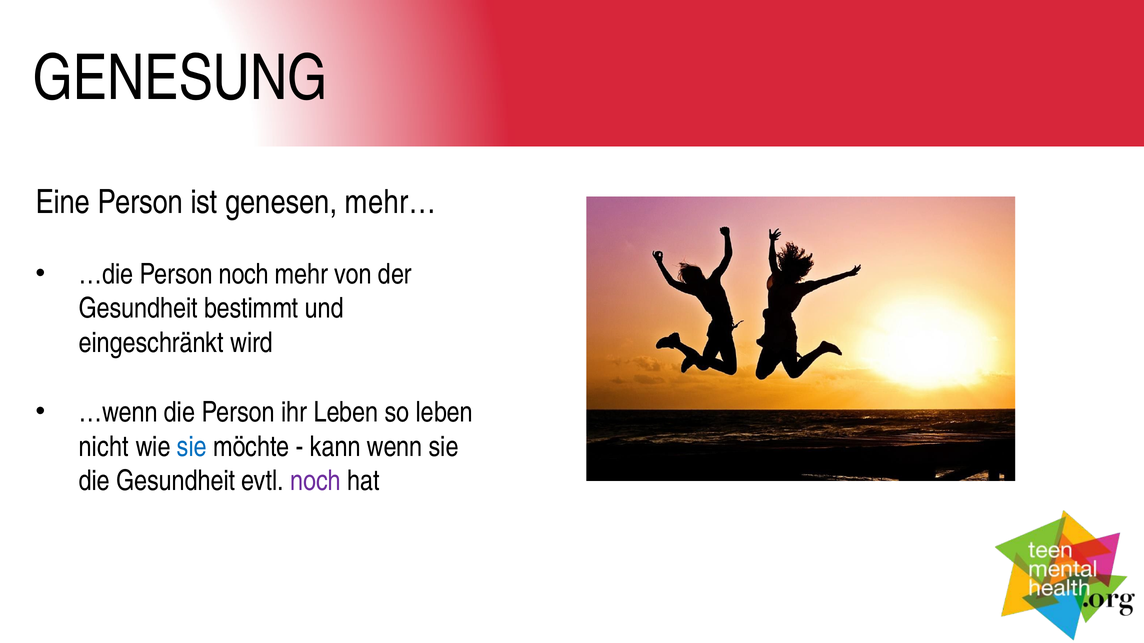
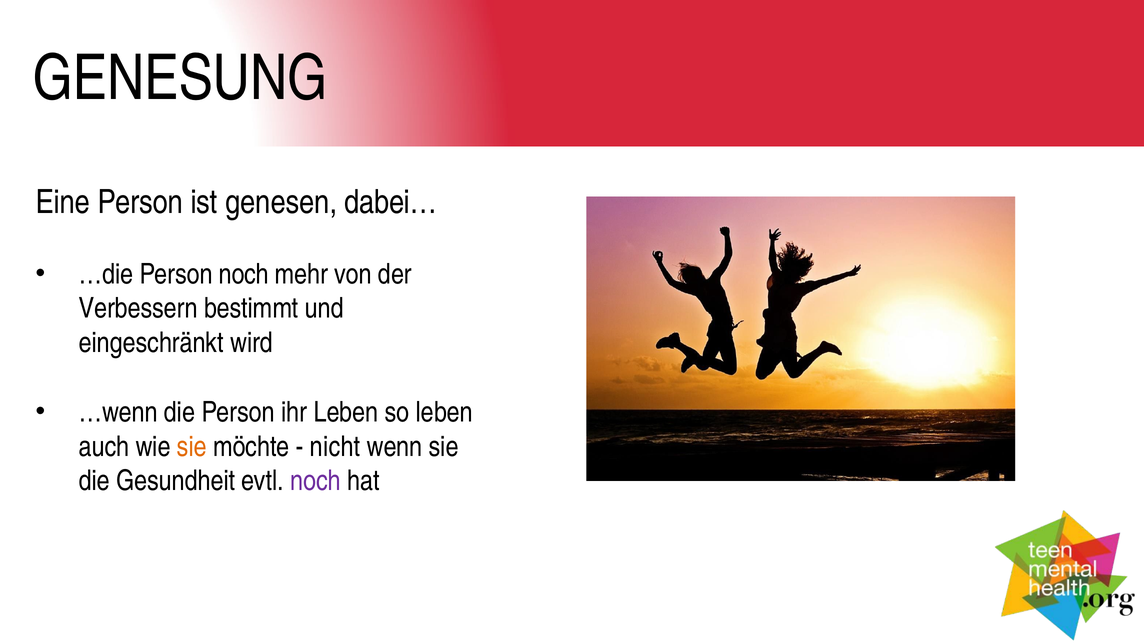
mehr…: mehr… -> dabei…
Gesundheit at (138, 309): Gesundheit -> Verbessern
nicht: nicht -> auch
sie at (192, 447) colour: blue -> orange
kann: kann -> nicht
